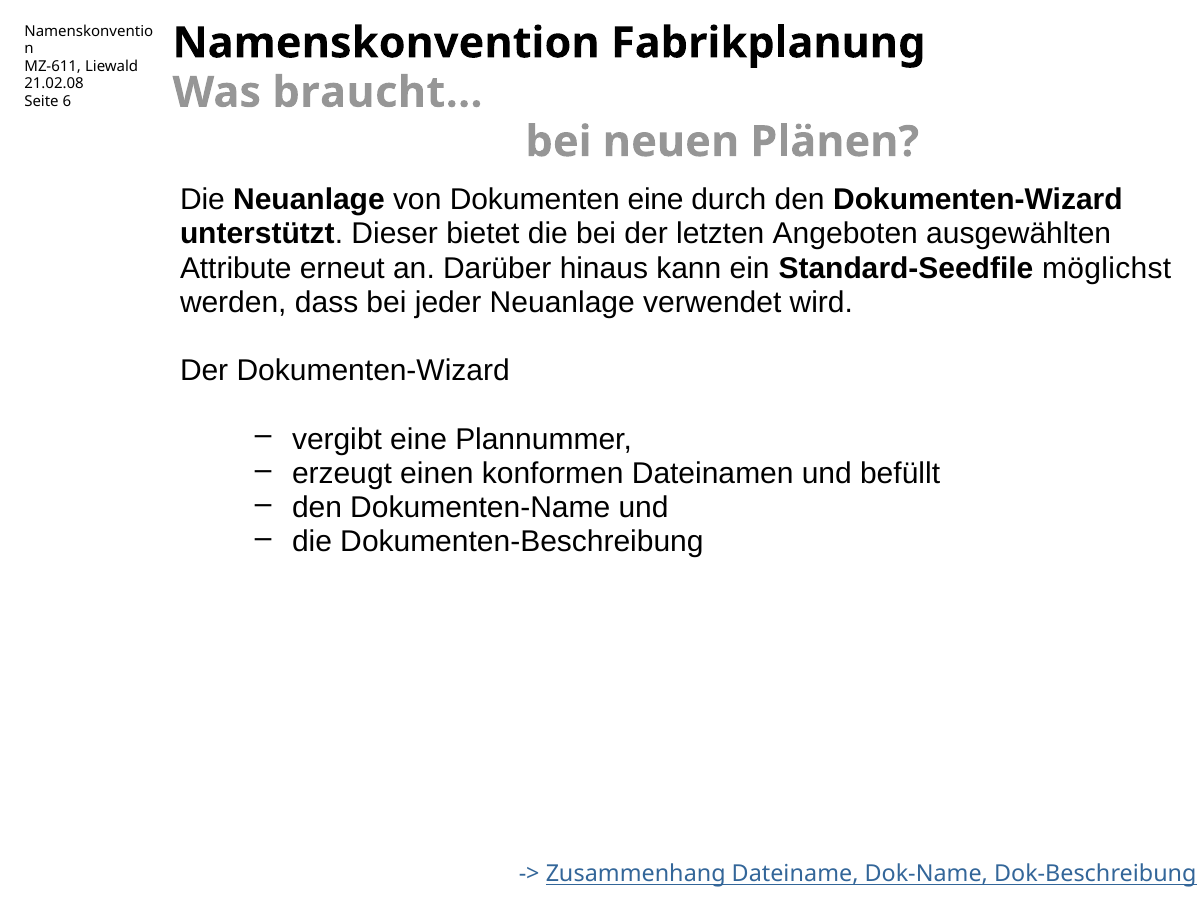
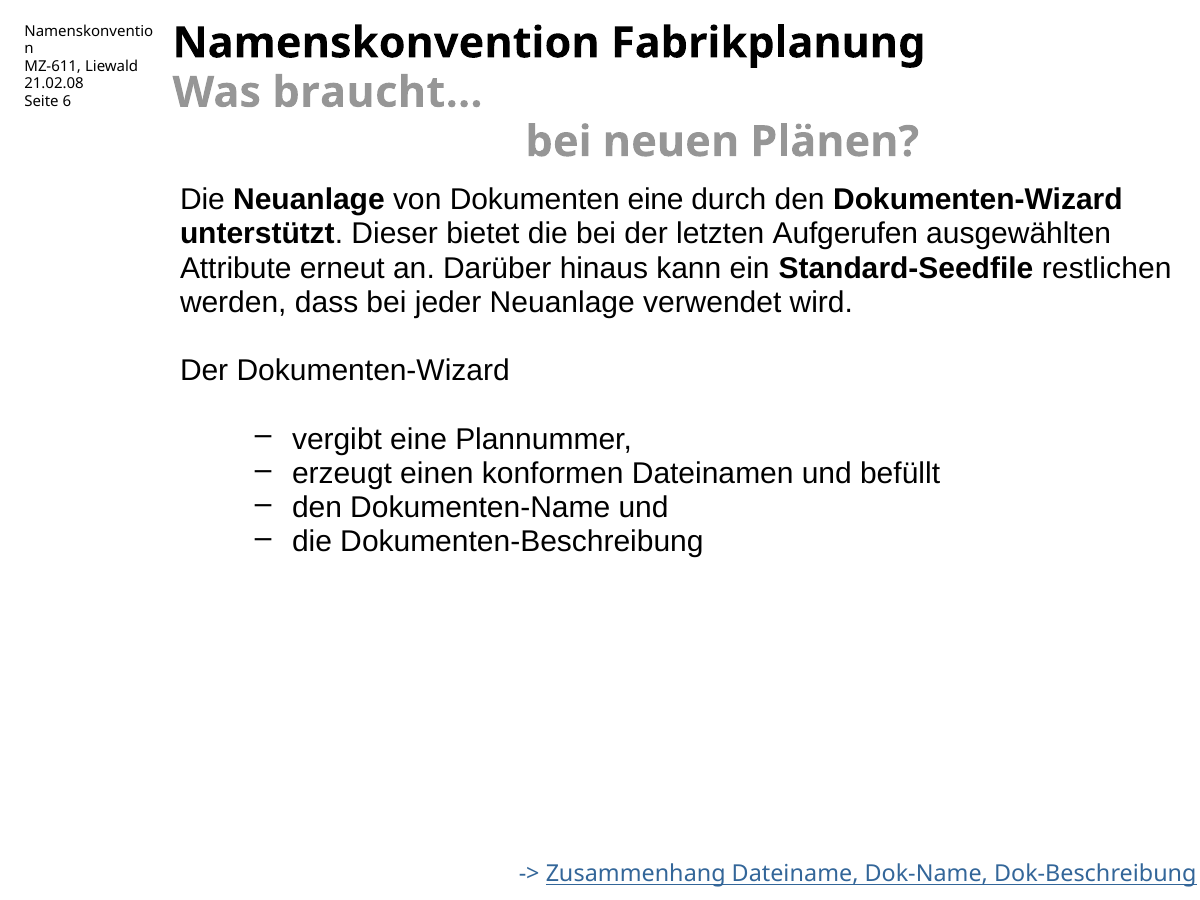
Angeboten: Angeboten -> Aufgerufen
möglichst: möglichst -> restlichen
